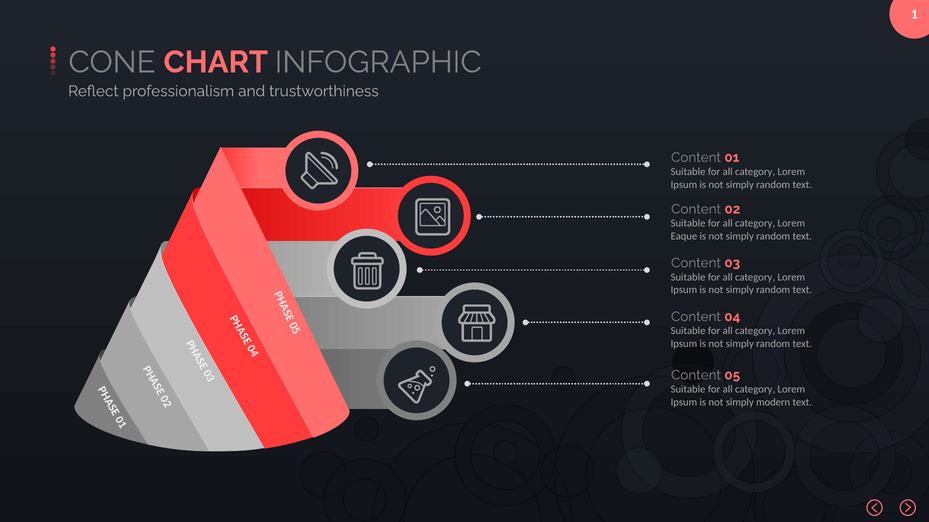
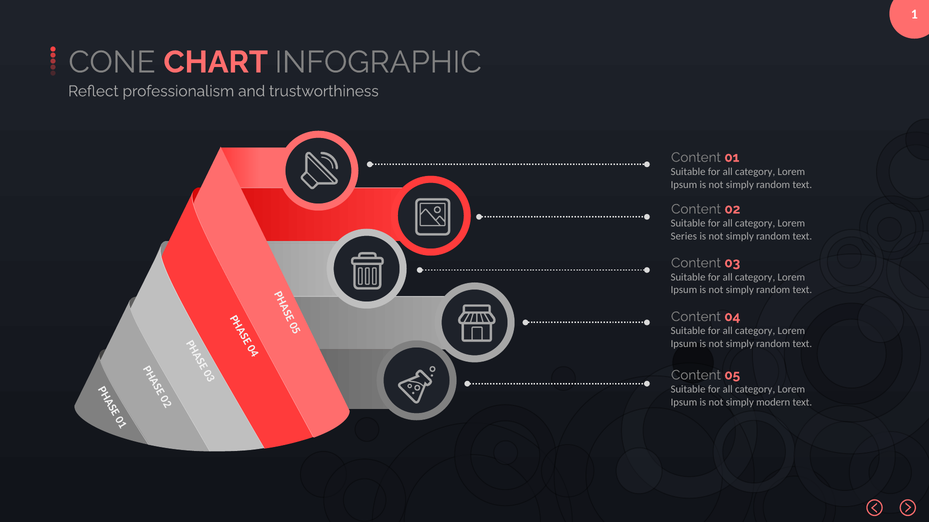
Eaque: Eaque -> Series
